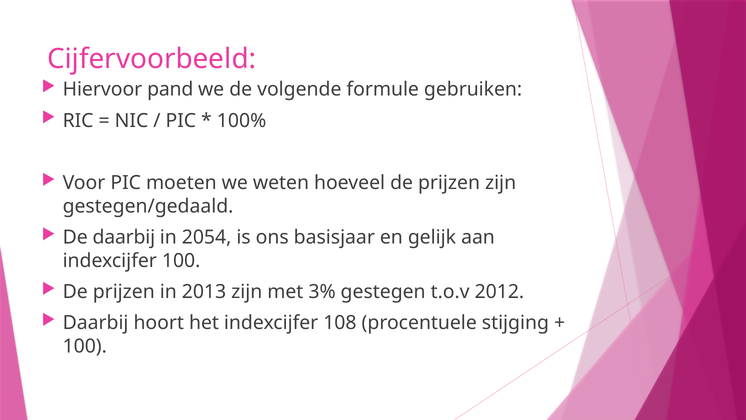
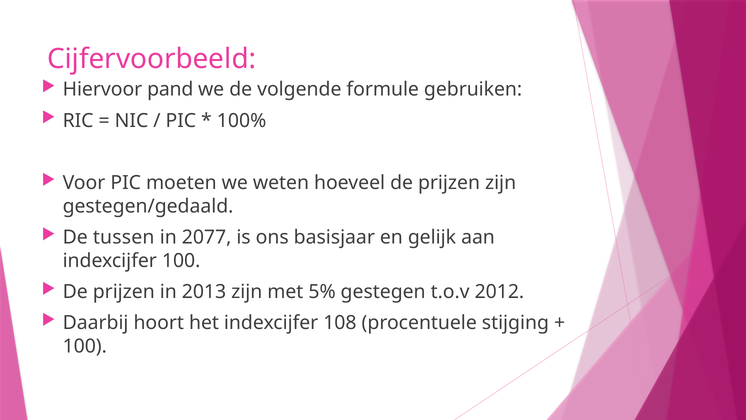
De daarbij: daarbij -> tussen
2054: 2054 -> 2077
3%: 3% -> 5%
